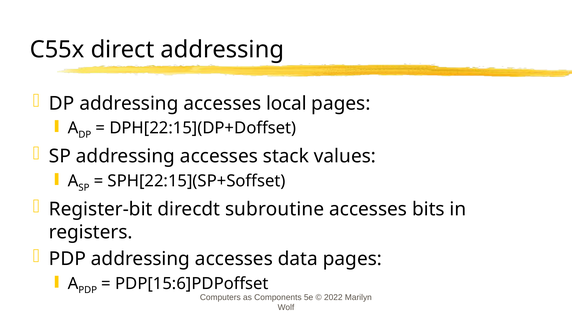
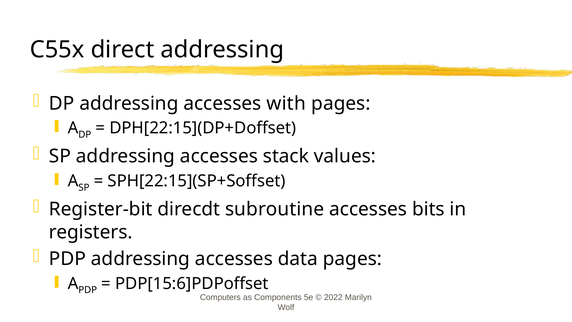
local: local -> with
